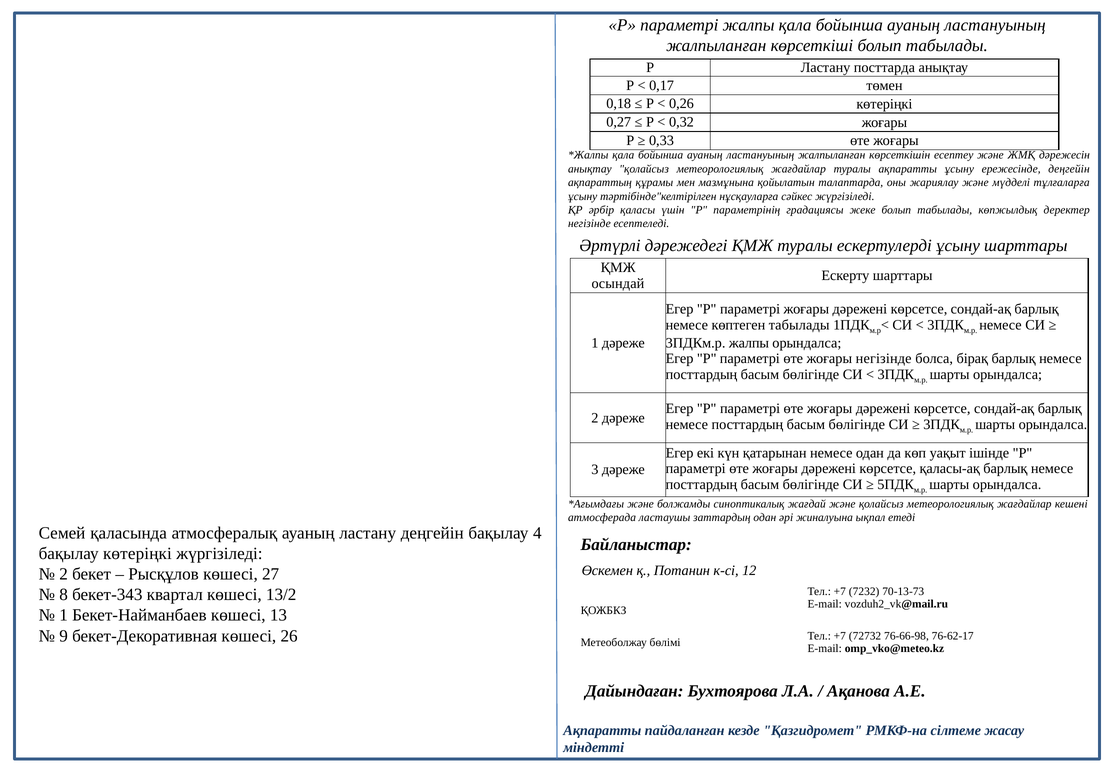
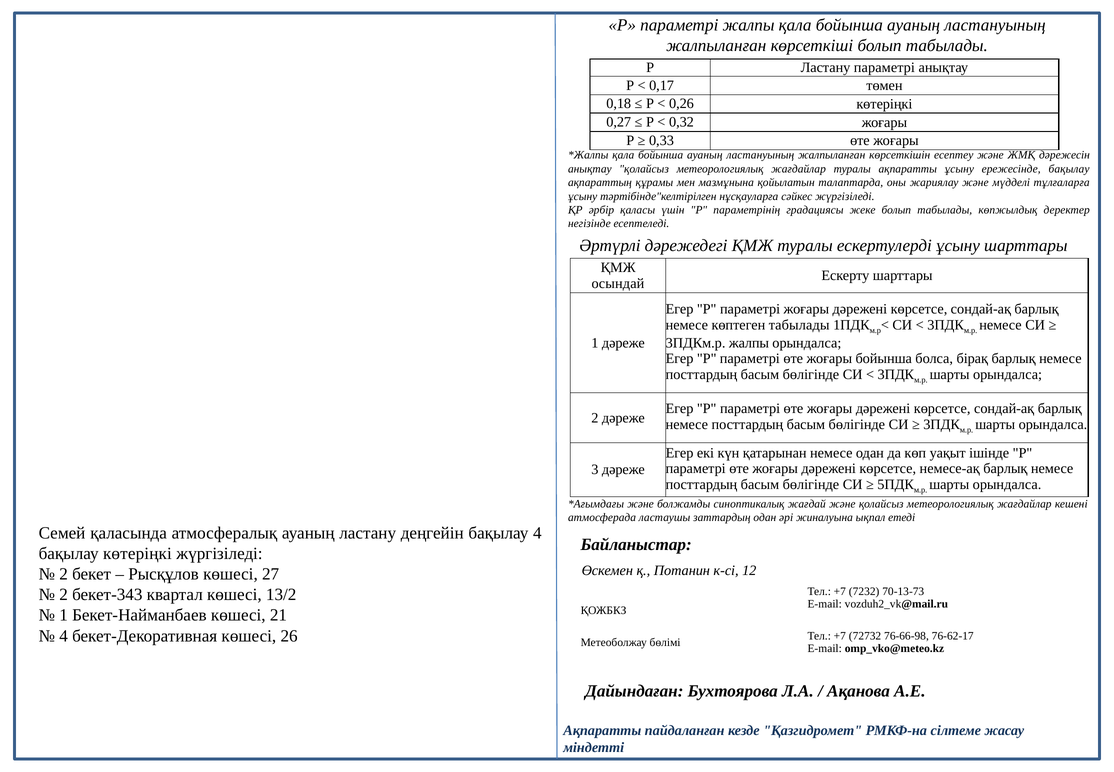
Ластану посттарда: посттарда -> параметрі
ережесінде деңгейін: деңгейін -> бақылау
жоғары негізінде: негізінде -> бойынша
қаласы-ақ: қаласы-ақ -> немесе-ақ
8 at (64, 594): 8 -> 2
13: 13 -> 21
9 at (64, 635): 9 -> 4
